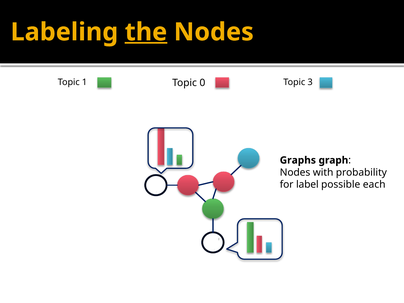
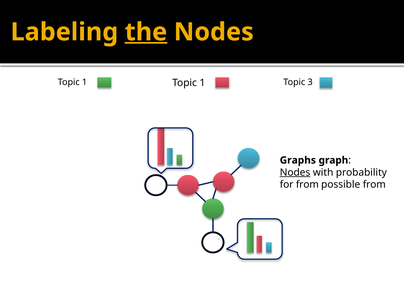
0 at (202, 83): 0 -> 1
Nodes at (295, 172) underline: none -> present
for label: label -> from
possible each: each -> from
